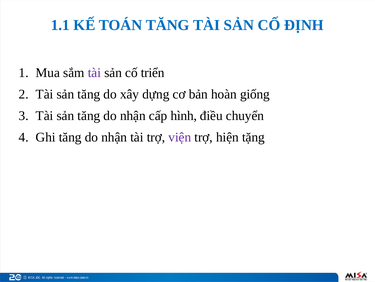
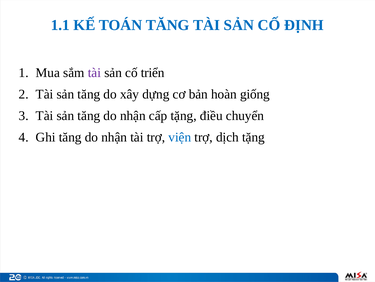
cấp hình: hình -> tặng
viện colour: purple -> blue
hiện: hiện -> dịch
